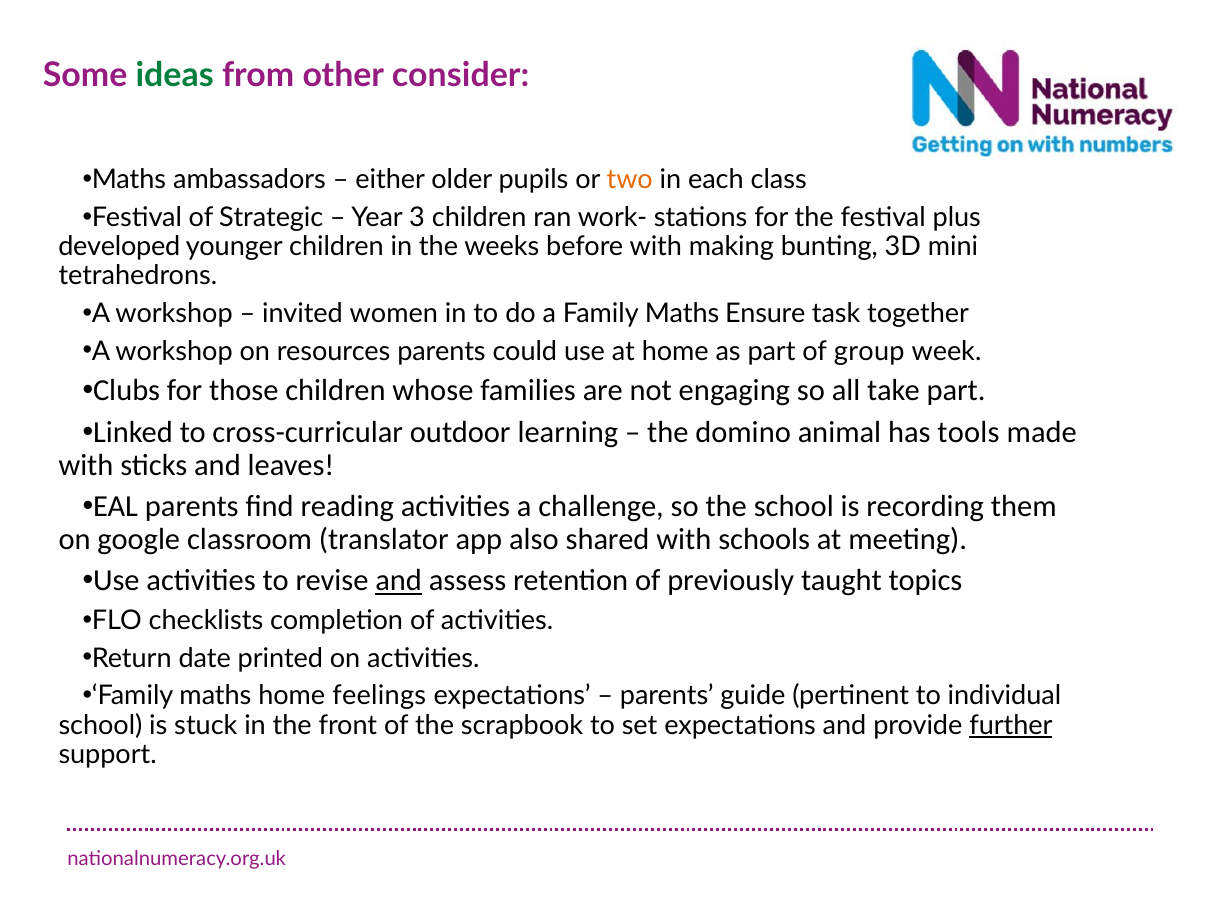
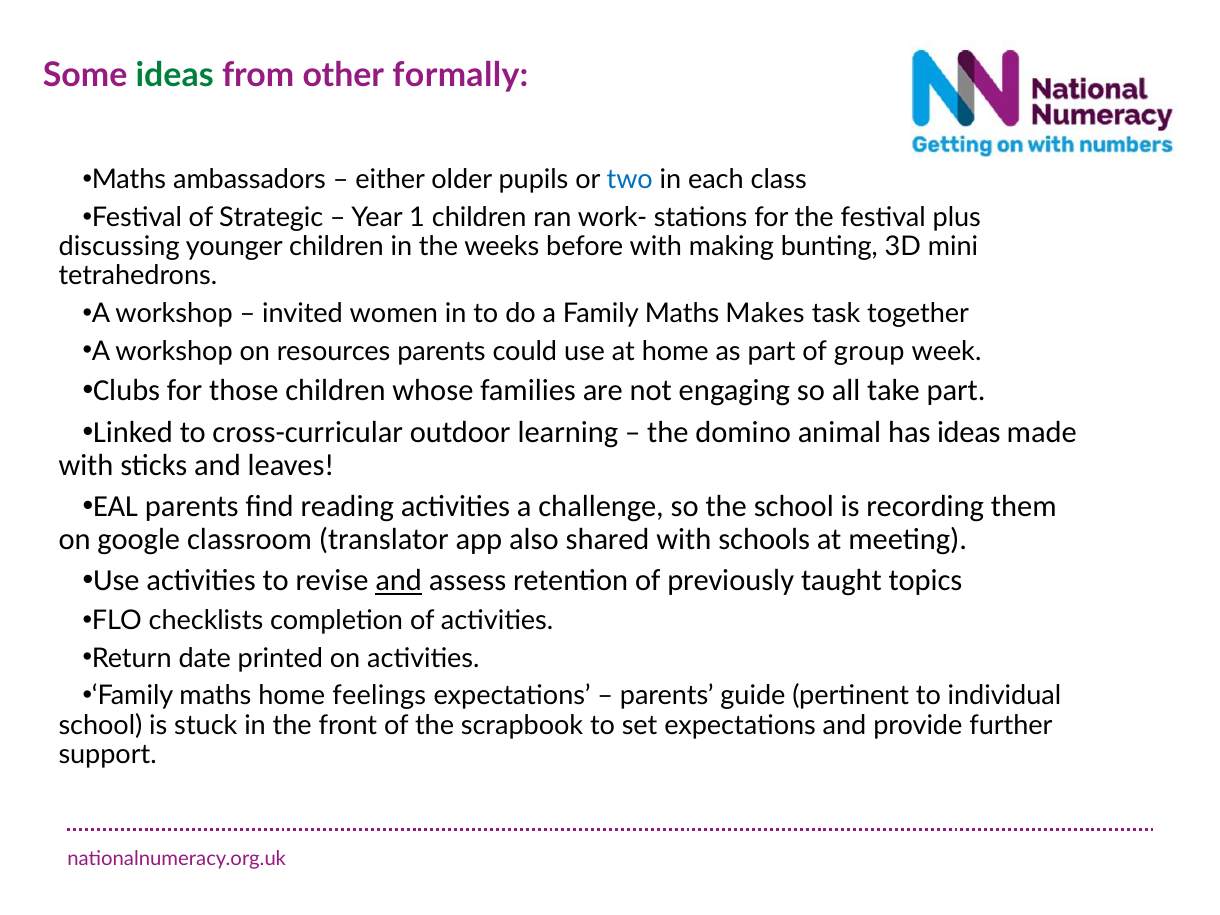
consider: consider -> formally
two colour: orange -> blue
3: 3 -> 1
developed: developed -> discussing
Ensure: Ensure -> Makes
has tools: tools -> ideas
further underline: present -> none
